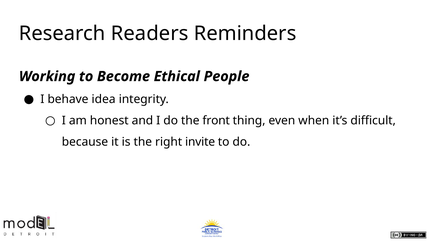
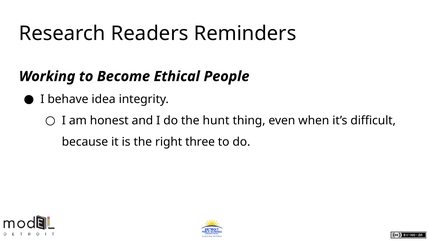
front: front -> hunt
invite: invite -> three
